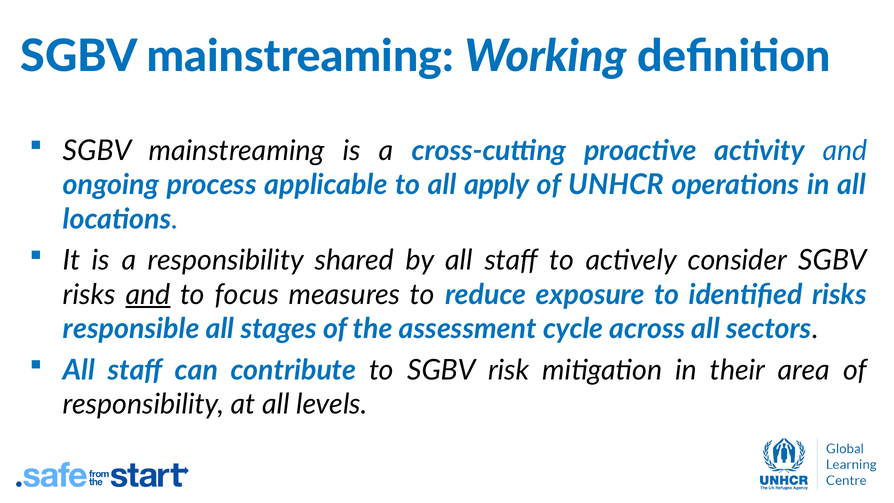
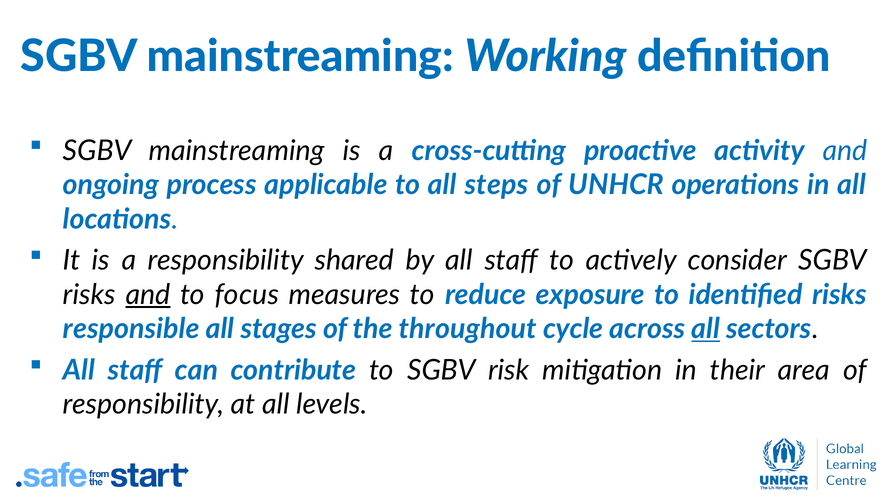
apply: apply -> steps
assessment: assessment -> throughout
all at (706, 329) underline: none -> present
